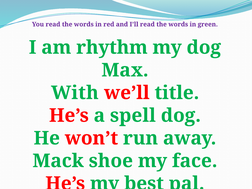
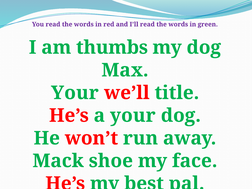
rhythm: rhythm -> thumbs
With at (75, 93): With -> Your
a spell: spell -> your
